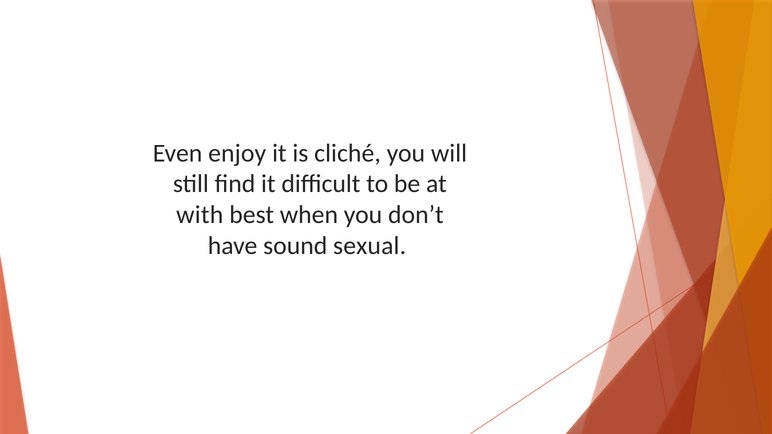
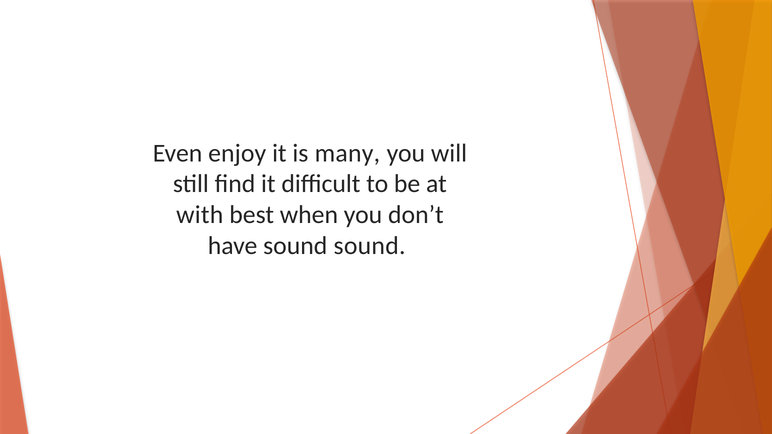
cliché: cliché -> many
sound sexual: sexual -> sound
